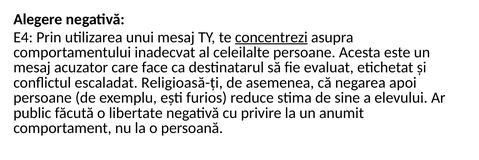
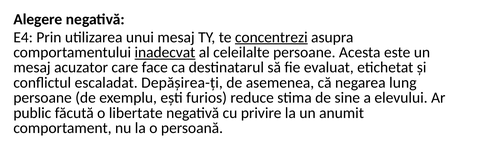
inadecvat underline: none -> present
Religioasă-ți: Religioasă-ți -> Depășirea-ți
apoi: apoi -> lung
